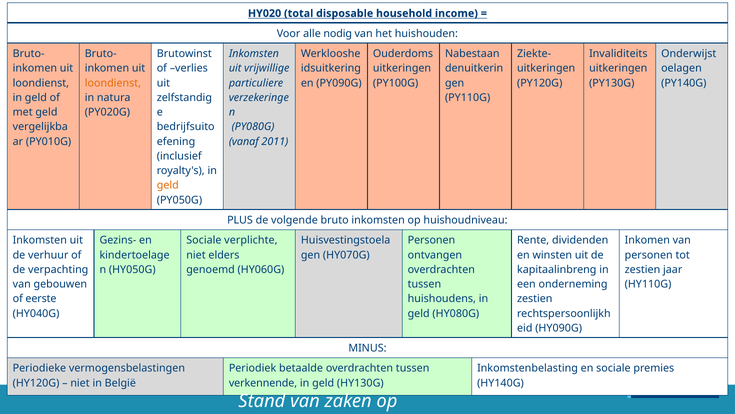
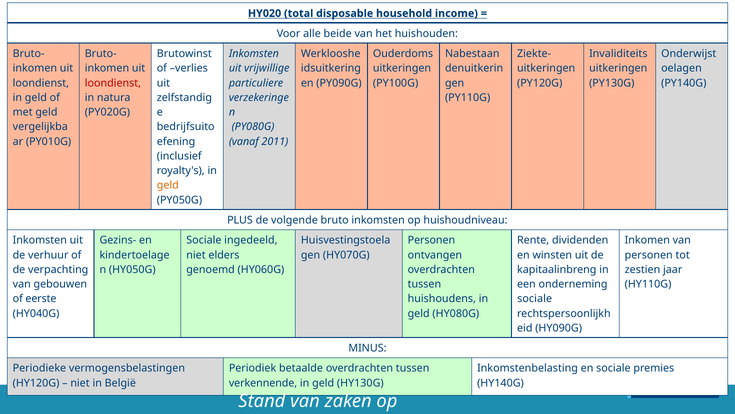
nodig: nodig -> beide
loondienst at (113, 83) colour: orange -> red
verplichte: verplichte -> ingedeeld
zestien at (535, 298): zestien -> sociale
